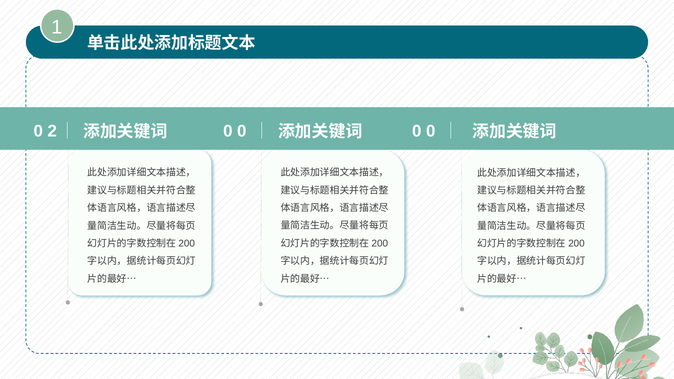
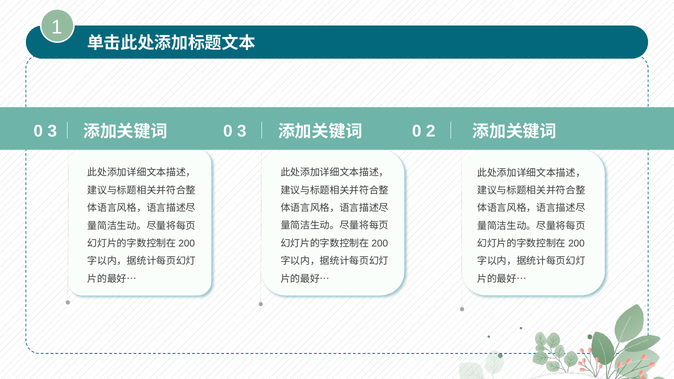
2 at (52, 131): 2 -> 3
0 at (242, 131): 0 -> 3
0 at (431, 131): 0 -> 2
